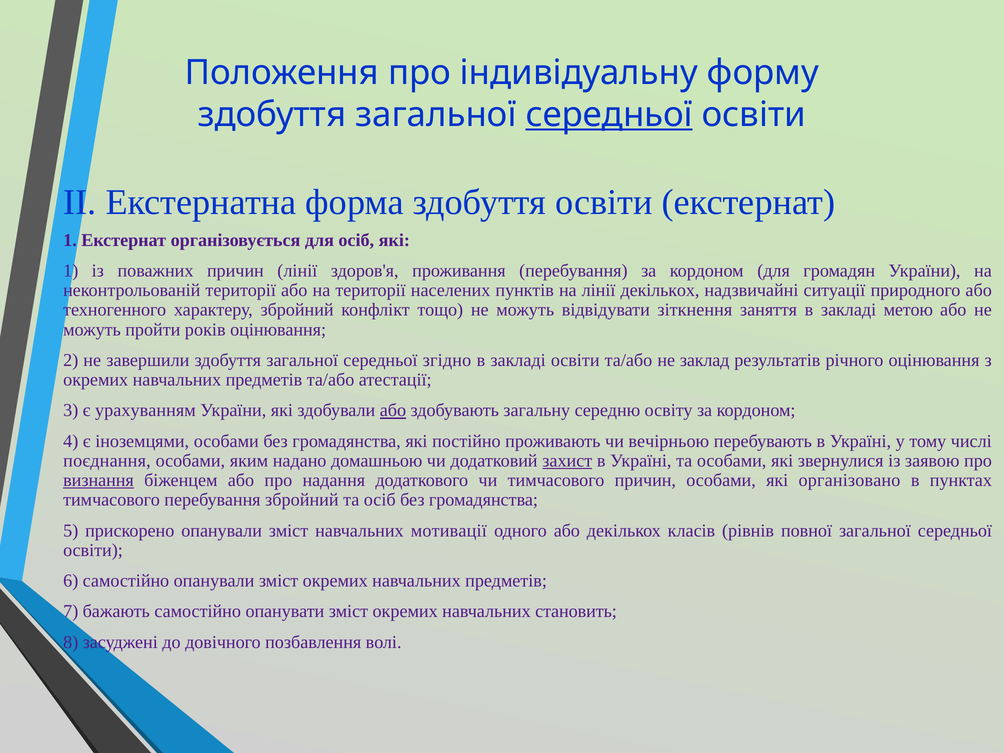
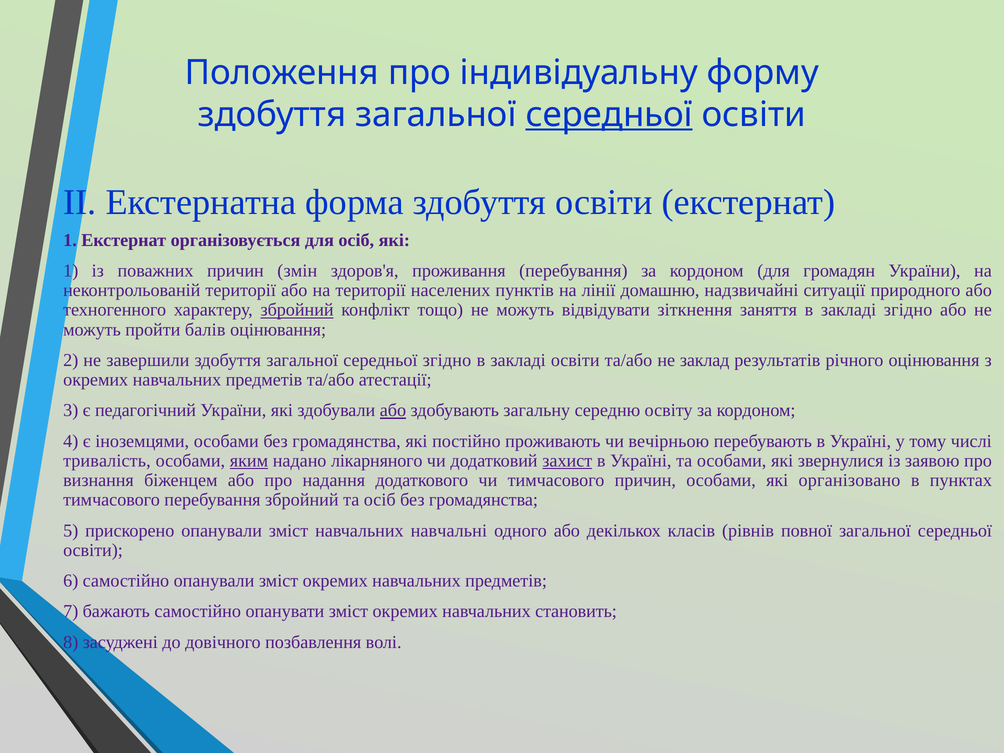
причин лінії: лінії -> змін
лінії декількох: декількох -> домашню
збройний at (297, 310) underline: none -> present
закладі метою: метою -> згідно
років: років -> балів
урахуванням: урахуванням -> педагогічний
поєднання: поєднання -> тривалість
яким underline: none -> present
домашньою: домашньою -> лікарняного
визнання underline: present -> none
мотивації: мотивації -> навчальні
